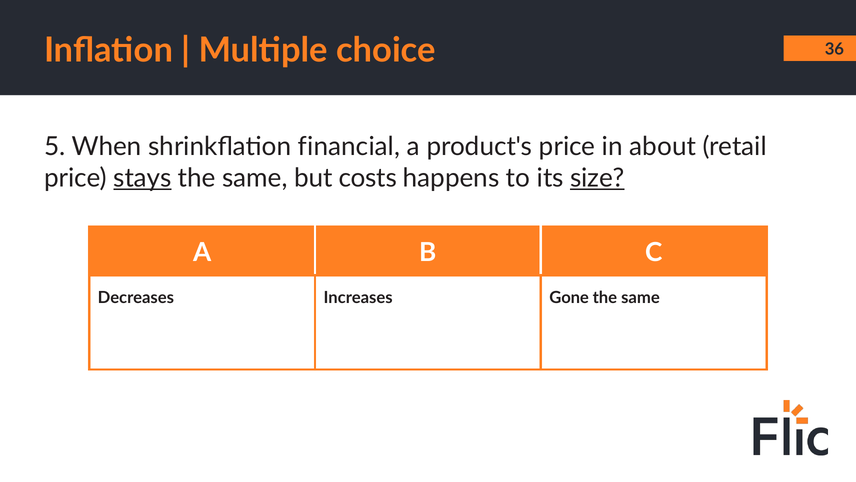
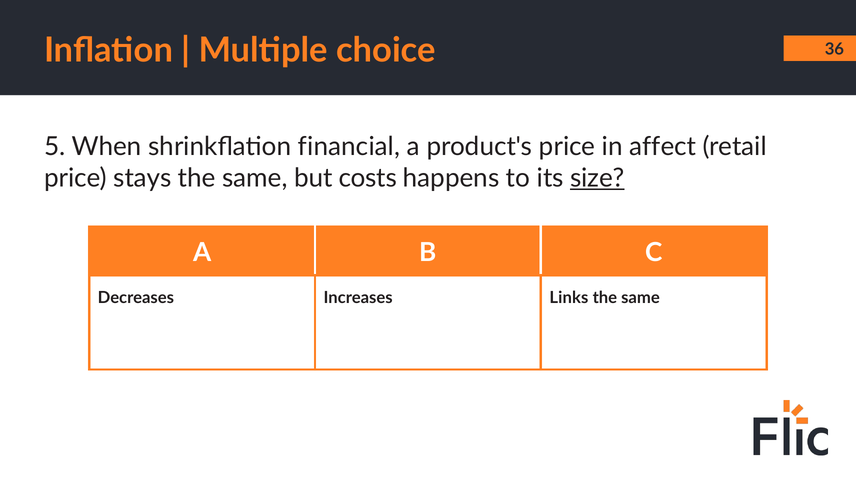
about: about -> affect
stays underline: present -> none
Gone: Gone -> Links
